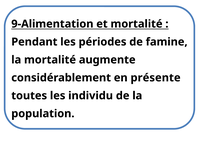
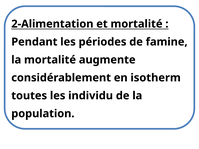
9-Alimentation: 9-Alimentation -> 2-Alimentation
présente: présente -> isotherm
